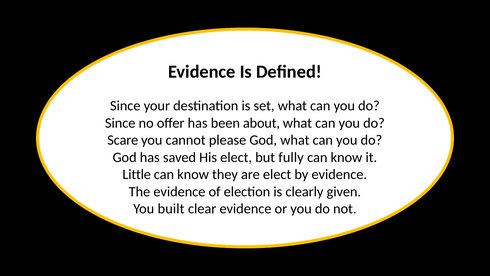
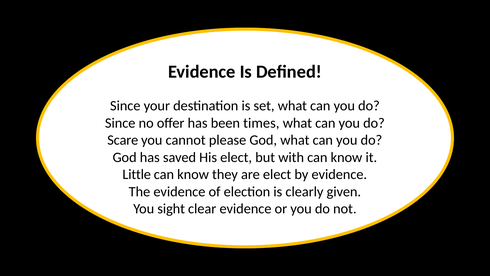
about: about -> times
fully: fully -> with
built: built -> sight
